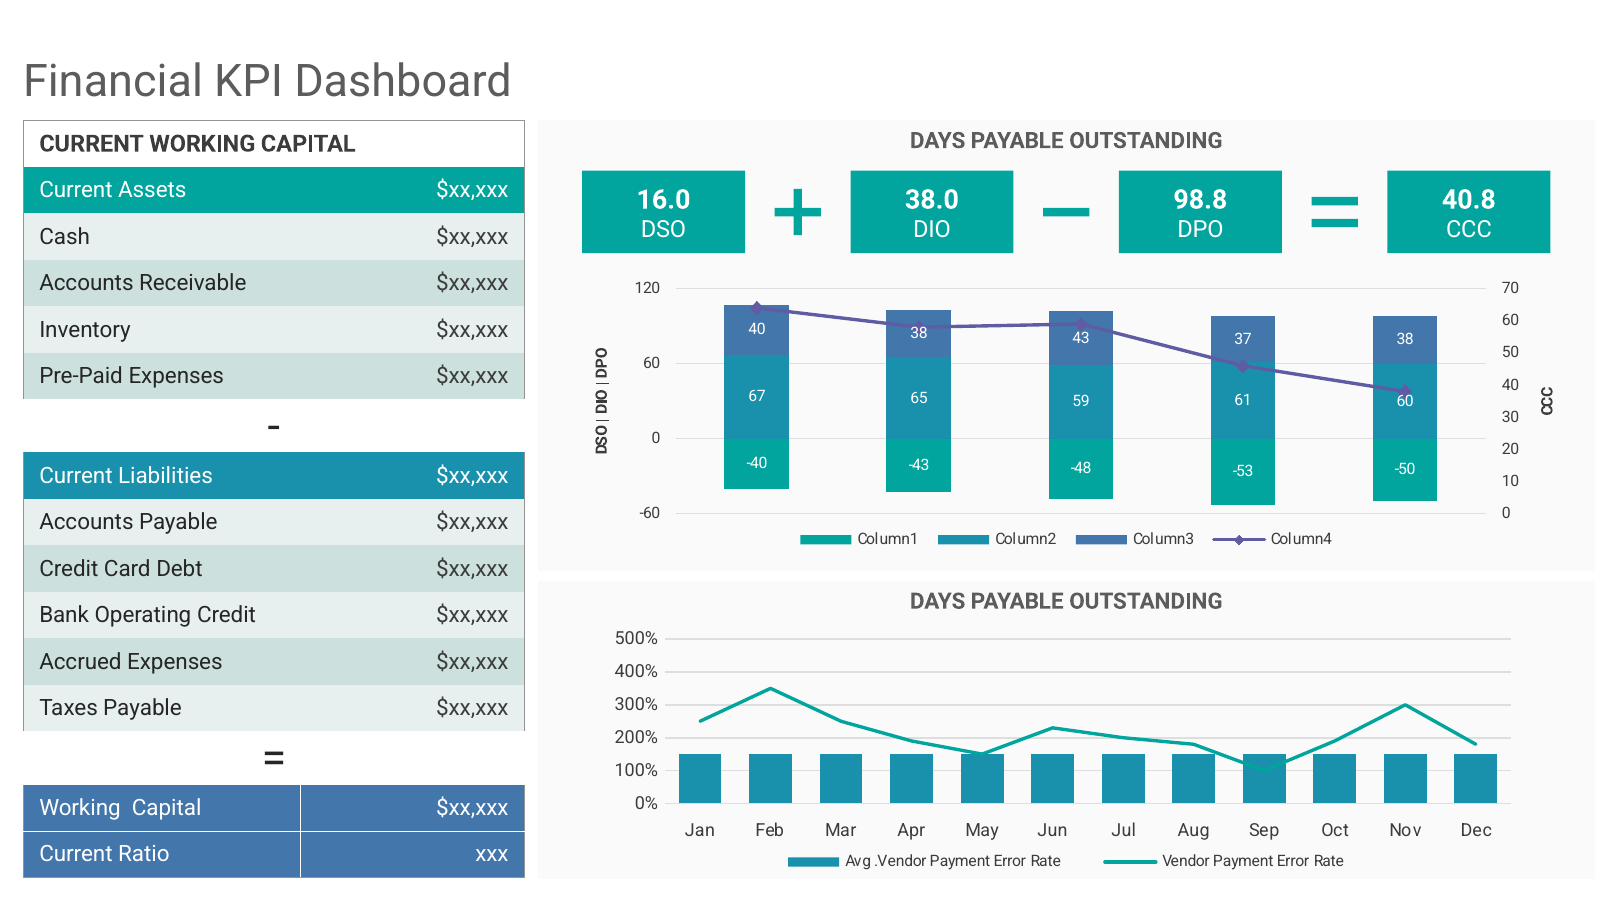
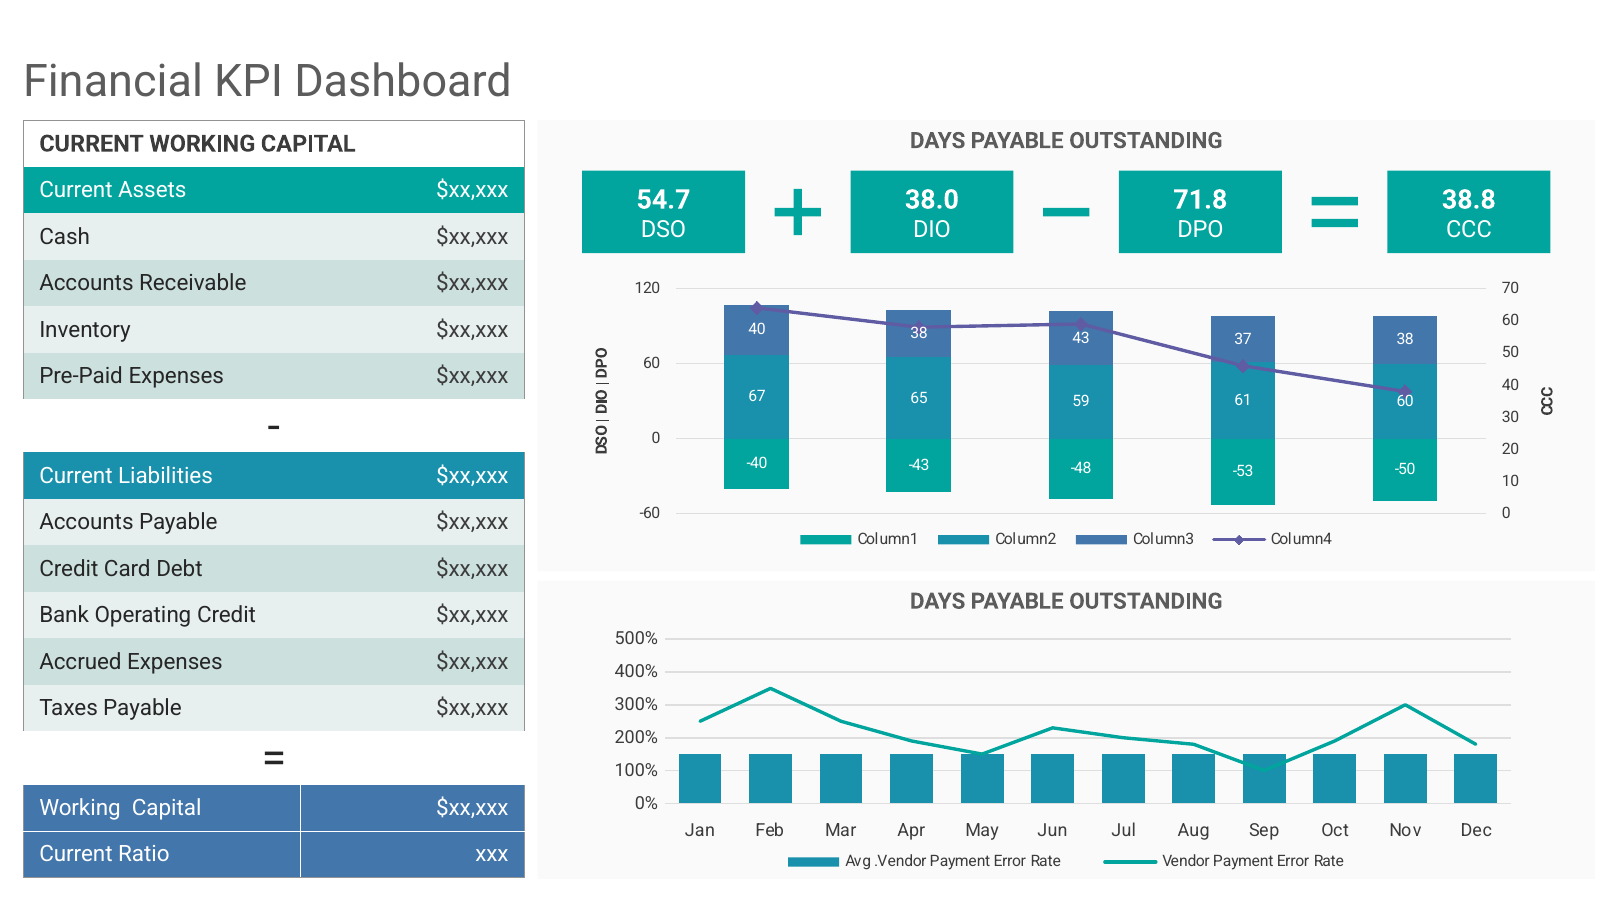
16.0: 16.0 -> 54.7
98.8: 98.8 -> 71.8
40.8: 40.8 -> 38.8
